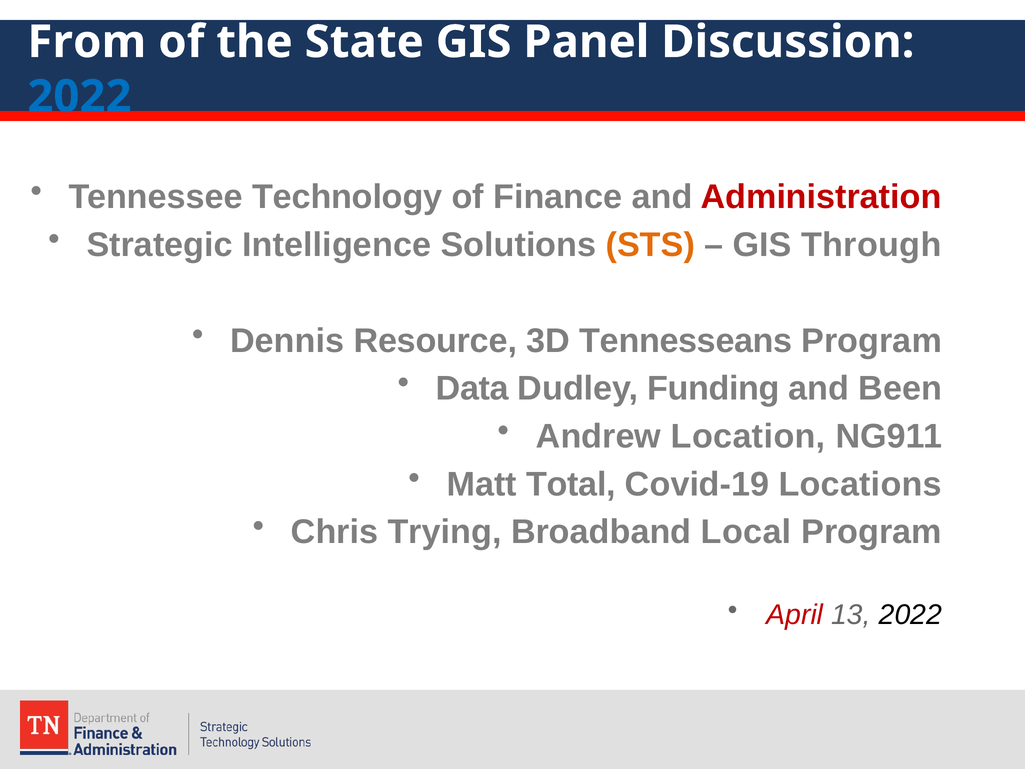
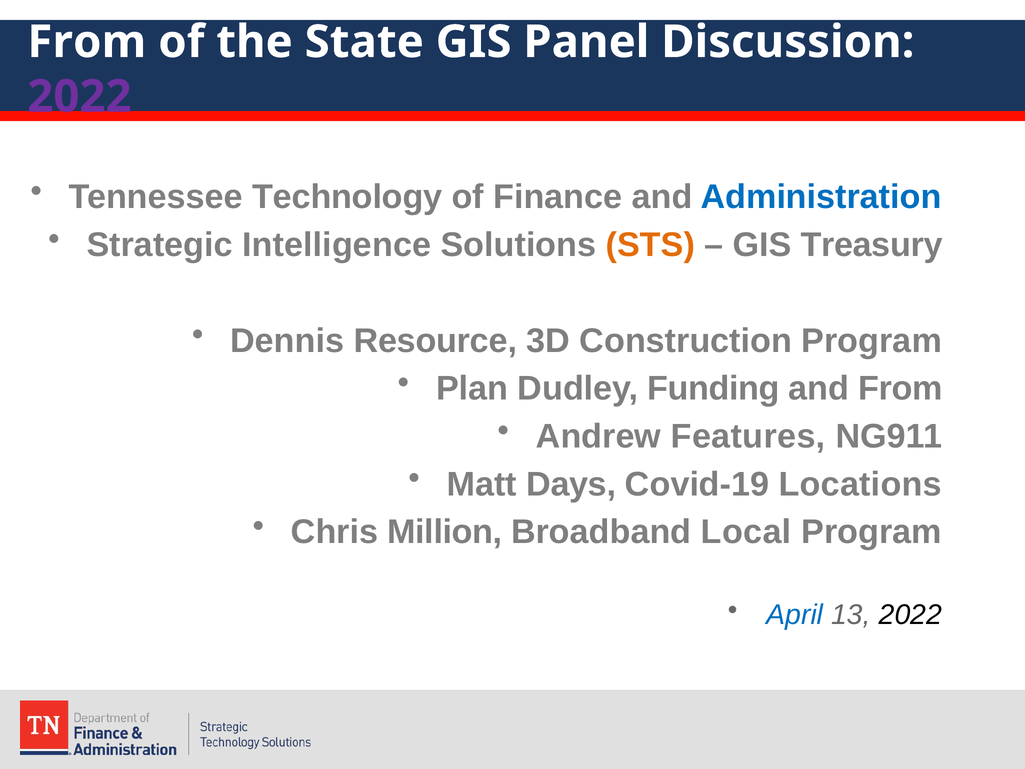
2022 at (79, 97) colour: blue -> purple
Administration colour: red -> blue
Through: Through -> Treasury
Tennesseans: Tennesseans -> Construction
Data: Data -> Plan
and Been: Been -> From
Location: Location -> Features
Total: Total -> Days
Trying: Trying -> Million
April colour: red -> blue
